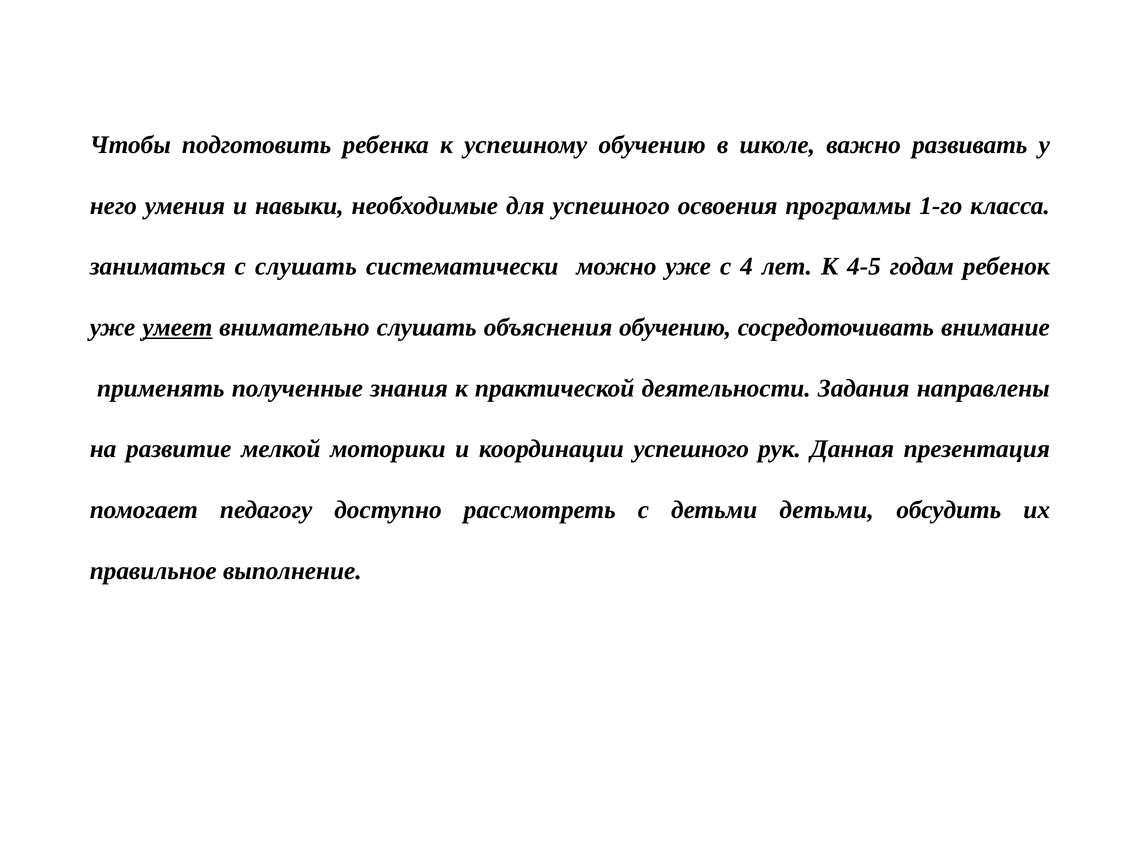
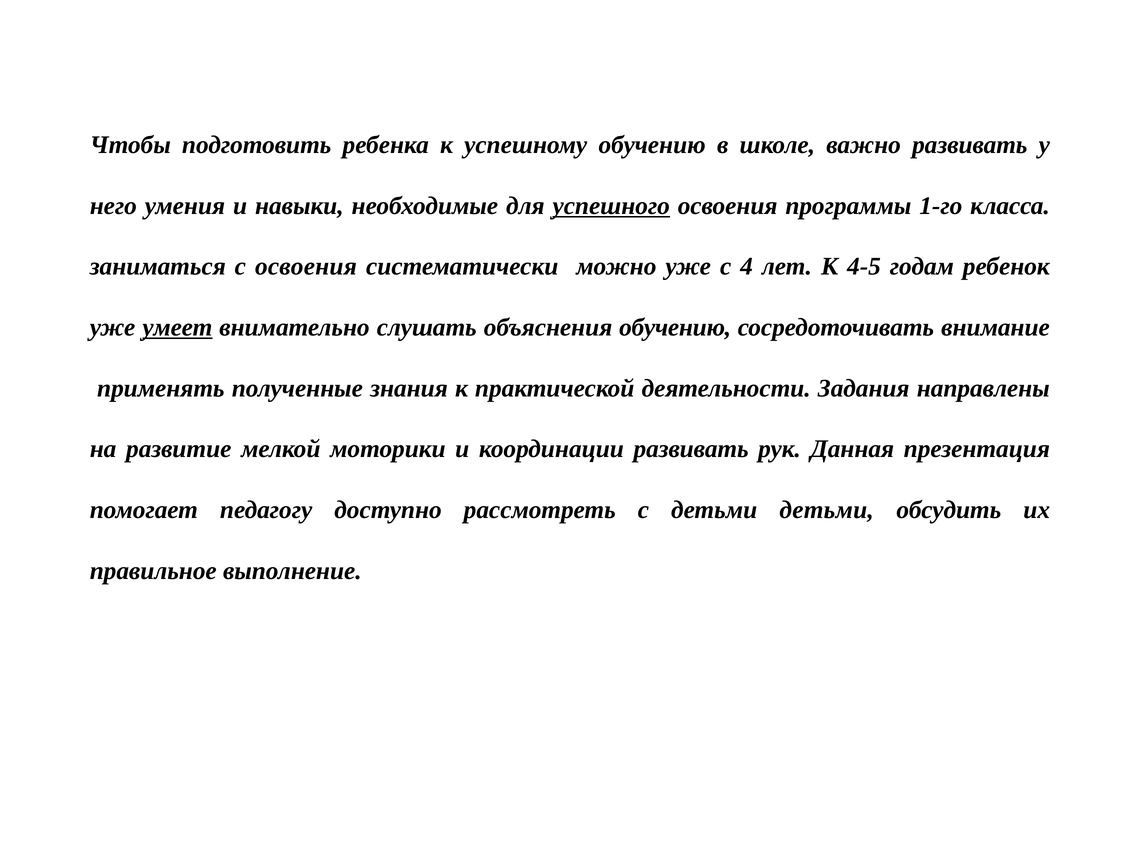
успешного at (611, 206) underline: none -> present
с слушать: слушать -> освоения
координации успешного: успешного -> развивать
